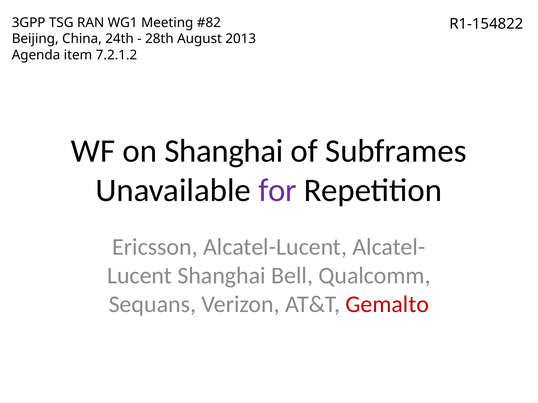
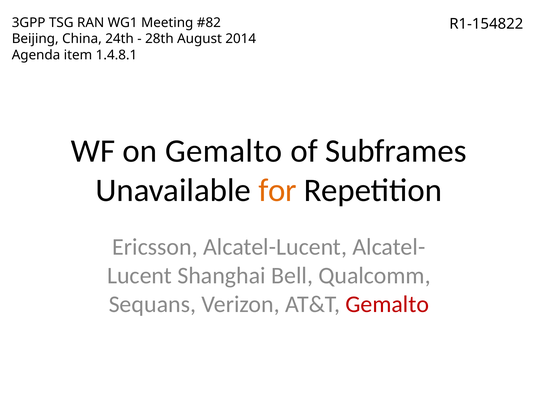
2013: 2013 -> 2014
7.2.1.2: 7.2.1.2 -> 1.4.8.1
on Shanghai: Shanghai -> Gemalto
for colour: purple -> orange
